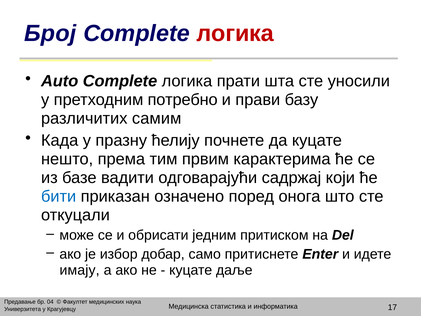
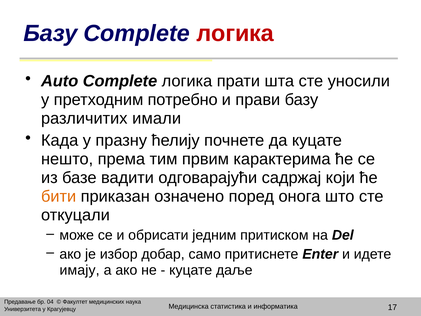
Број at (50, 34): Број -> Базу
самим: самим -> имали
бити colour: blue -> orange
